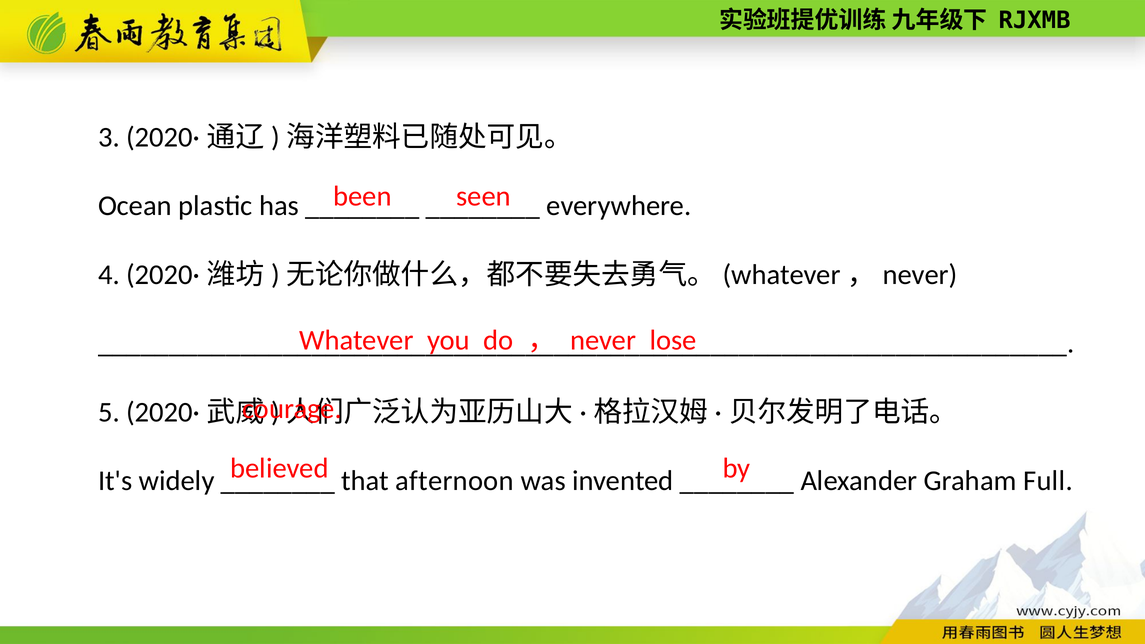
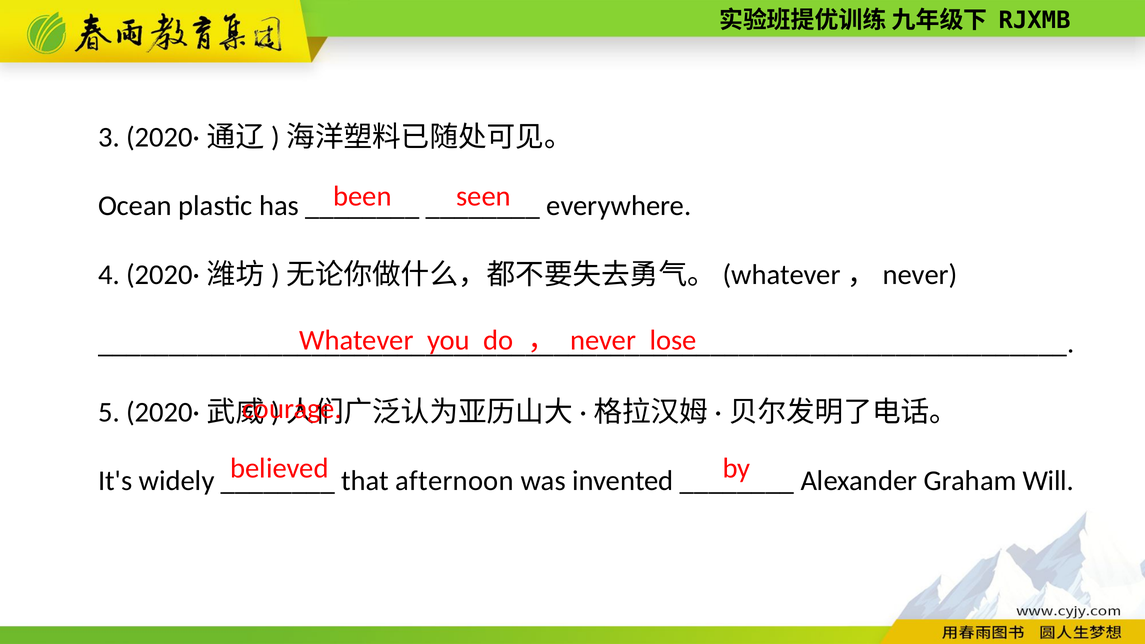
Full: Full -> Will
